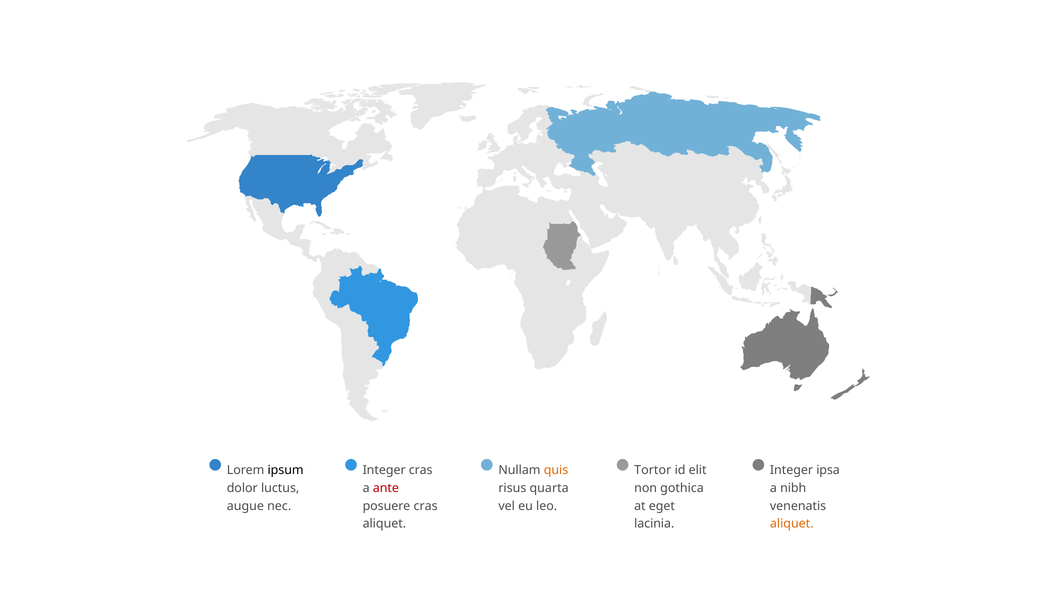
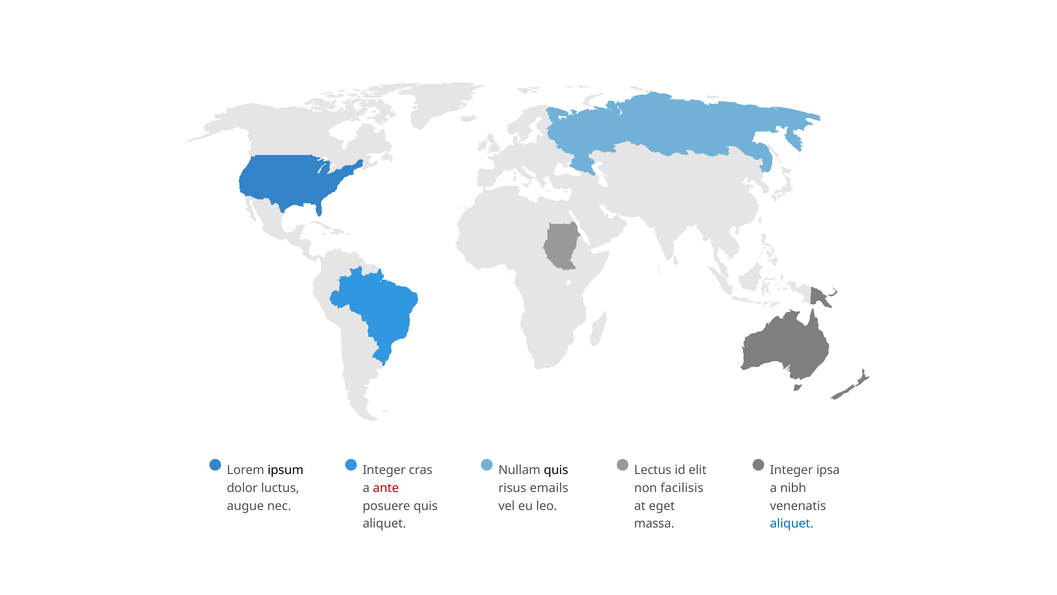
quis at (556, 470) colour: orange -> black
Tortor: Tortor -> Lectus
quarta: quarta -> emails
gothica: gothica -> facilisis
posuere cras: cras -> quis
lacinia: lacinia -> massa
aliquet at (792, 523) colour: orange -> blue
